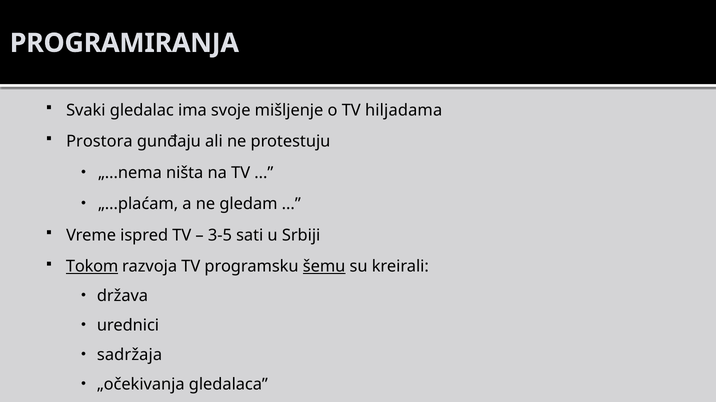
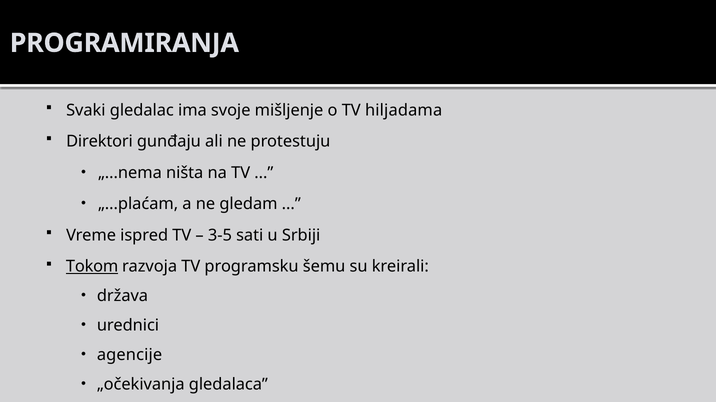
Prostora: Prostora -> Direktori
šemu underline: present -> none
sadržaja: sadržaja -> agencije
